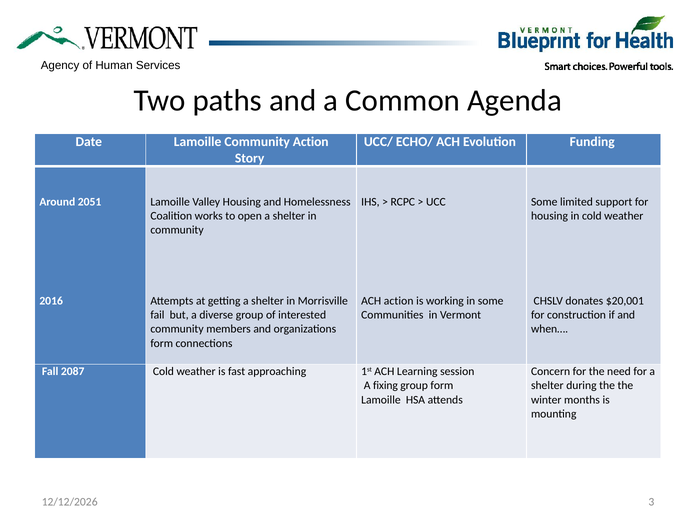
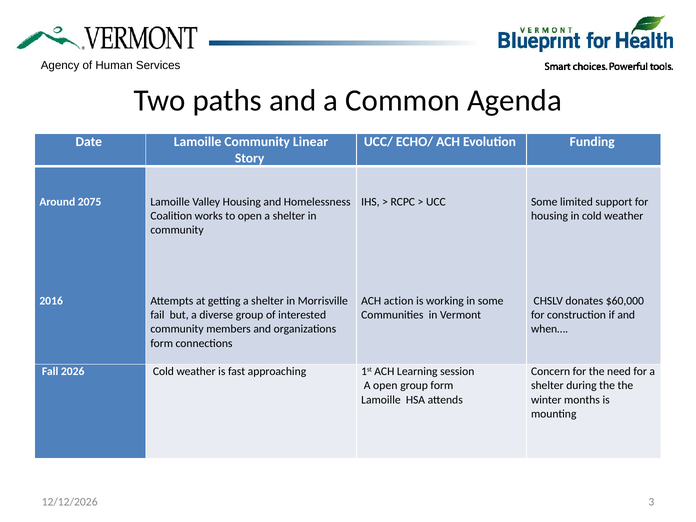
Community Action: Action -> Linear
2051: 2051 -> 2075
$20,001: $20,001 -> $60,000
2087: 2087 -> 2026
A fixing: fixing -> open
